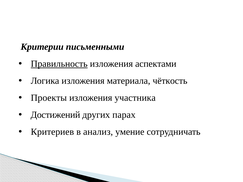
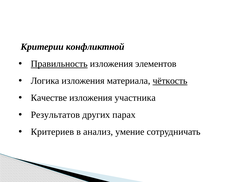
письменными: письменными -> конфликтной
аспектами: аспектами -> элементов
чёткость underline: none -> present
Проекты: Проекты -> Качестве
Достижений: Достижений -> Результатов
